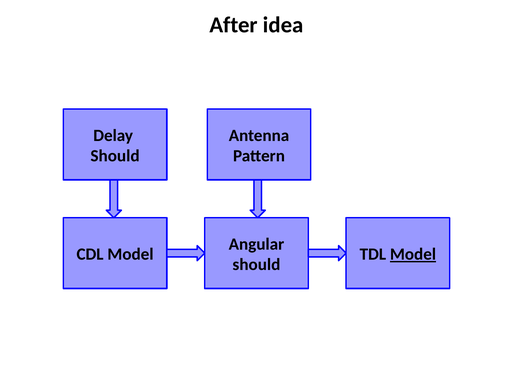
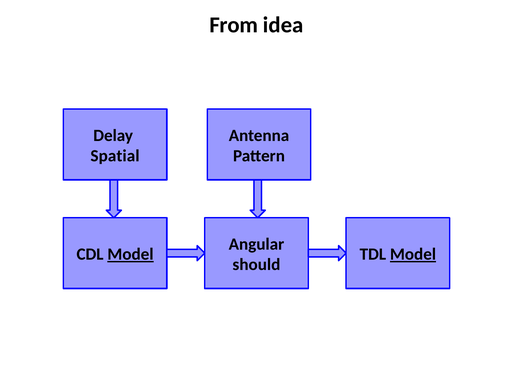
After: After -> From
Should at (115, 156): Should -> Spatial
Model at (130, 254) underline: none -> present
